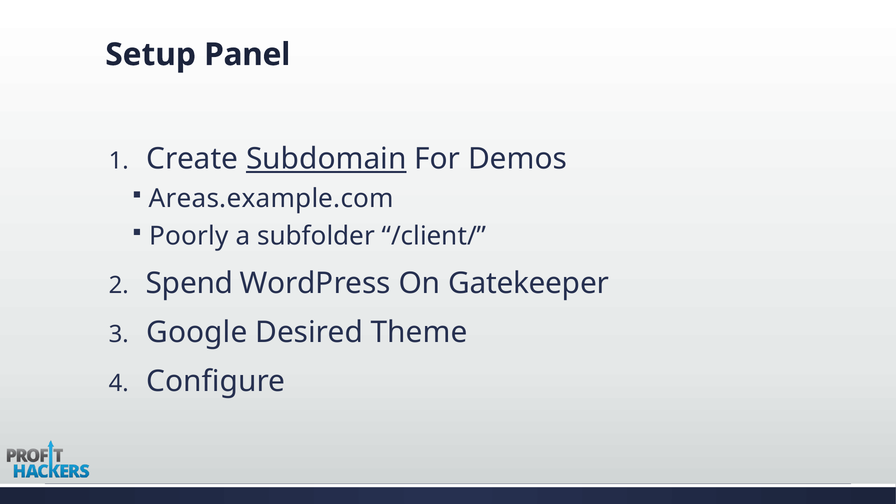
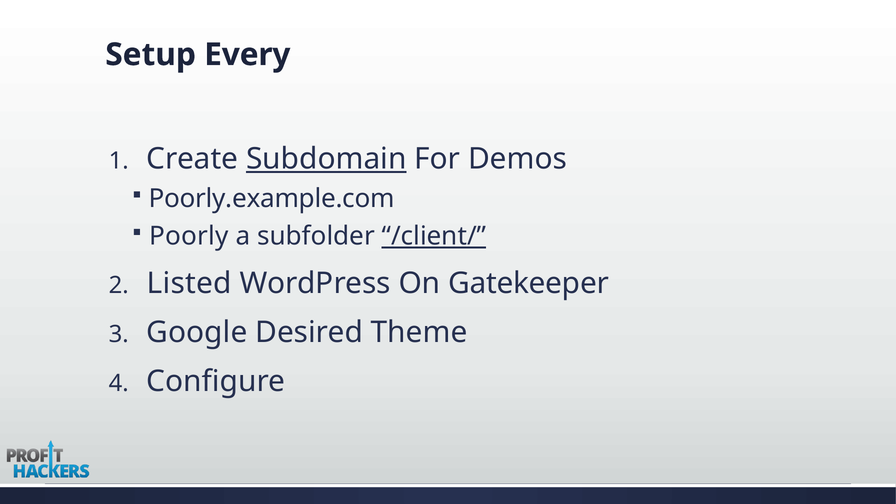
Panel: Panel -> Every
Areas.example.com: Areas.example.com -> Poorly.example.com
/client/ underline: none -> present
Spend: Spend -> Listed
